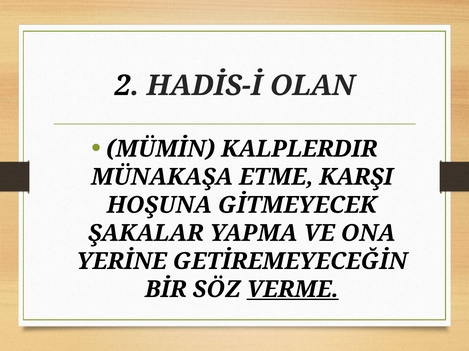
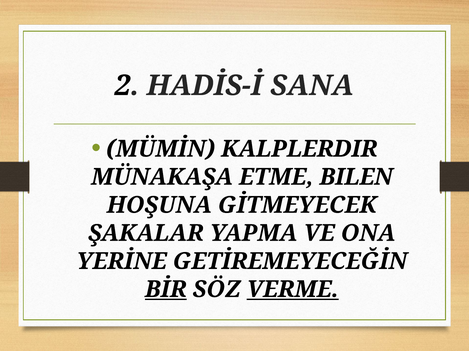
OLAN: OLAN -> SANA
KARŞI: KARŞI -> BILEN
BİR underline: none -> present
